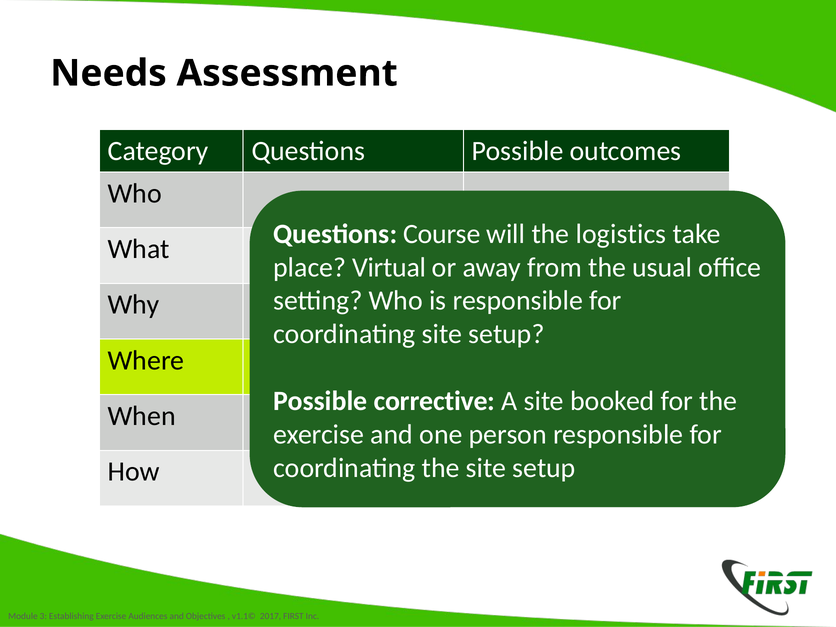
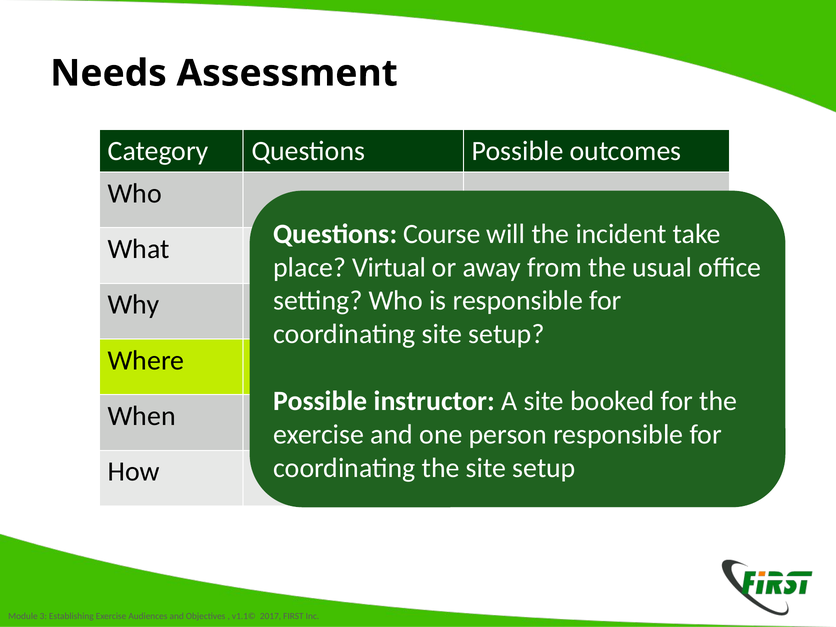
logistics: logistics -> incident
corrective: corrective -> instructor
